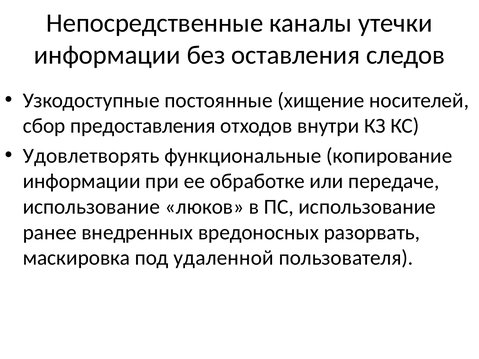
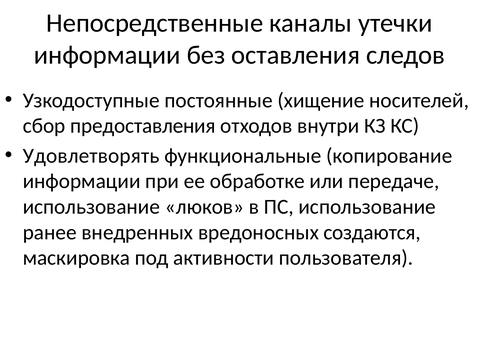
разорвать: разорвать -> создаются
удаленной: удаленной -> активности
